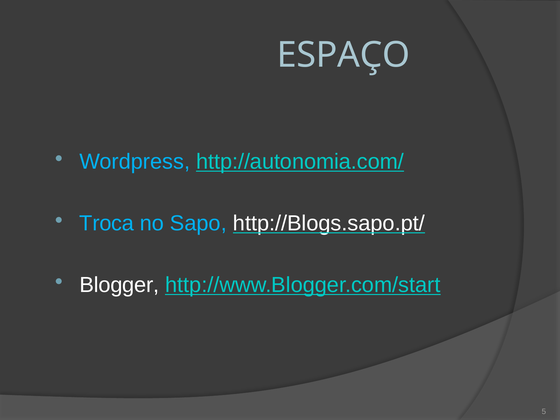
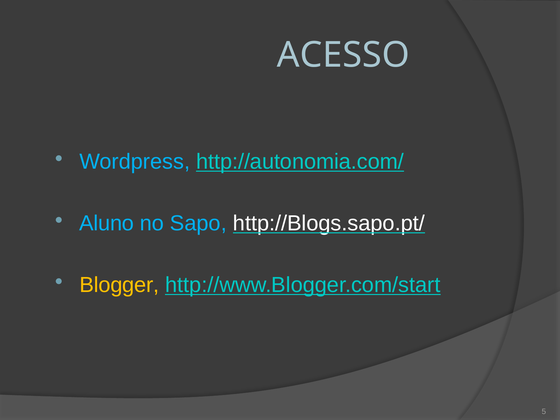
ESPAÇO: ESPAÇO -> ACESSO
Troca: Troca -> Aluno
Blogger colour: white -> yellow
